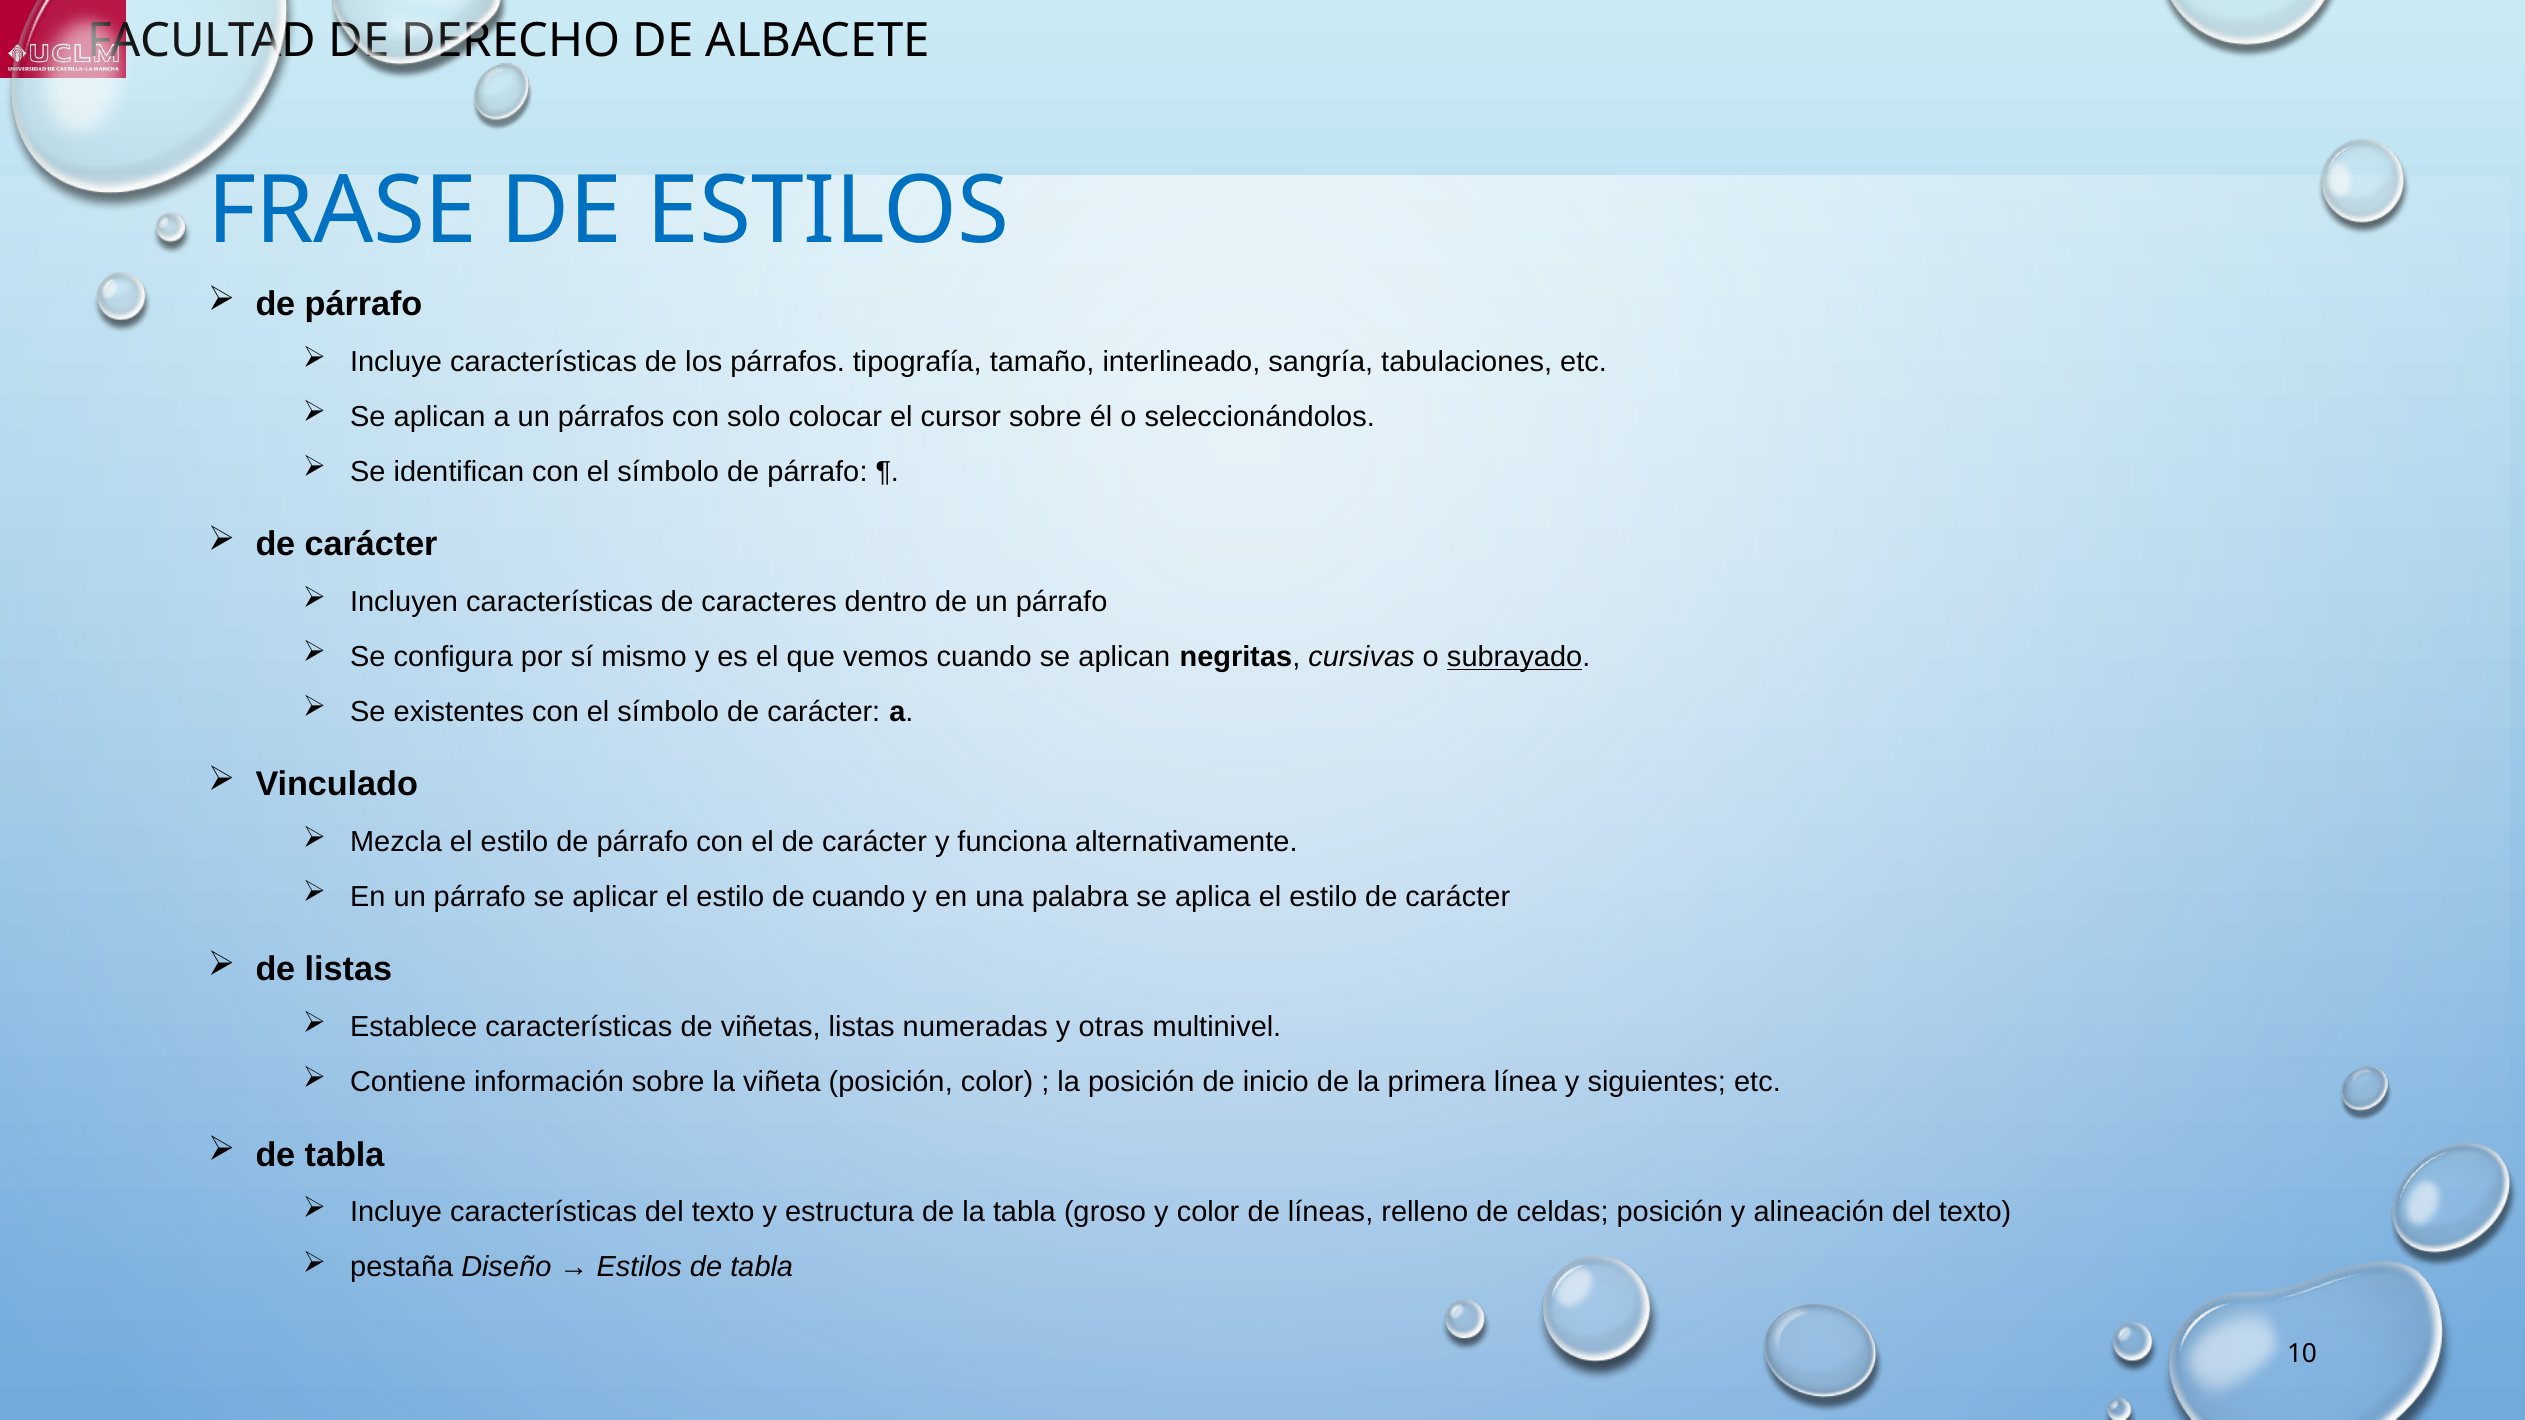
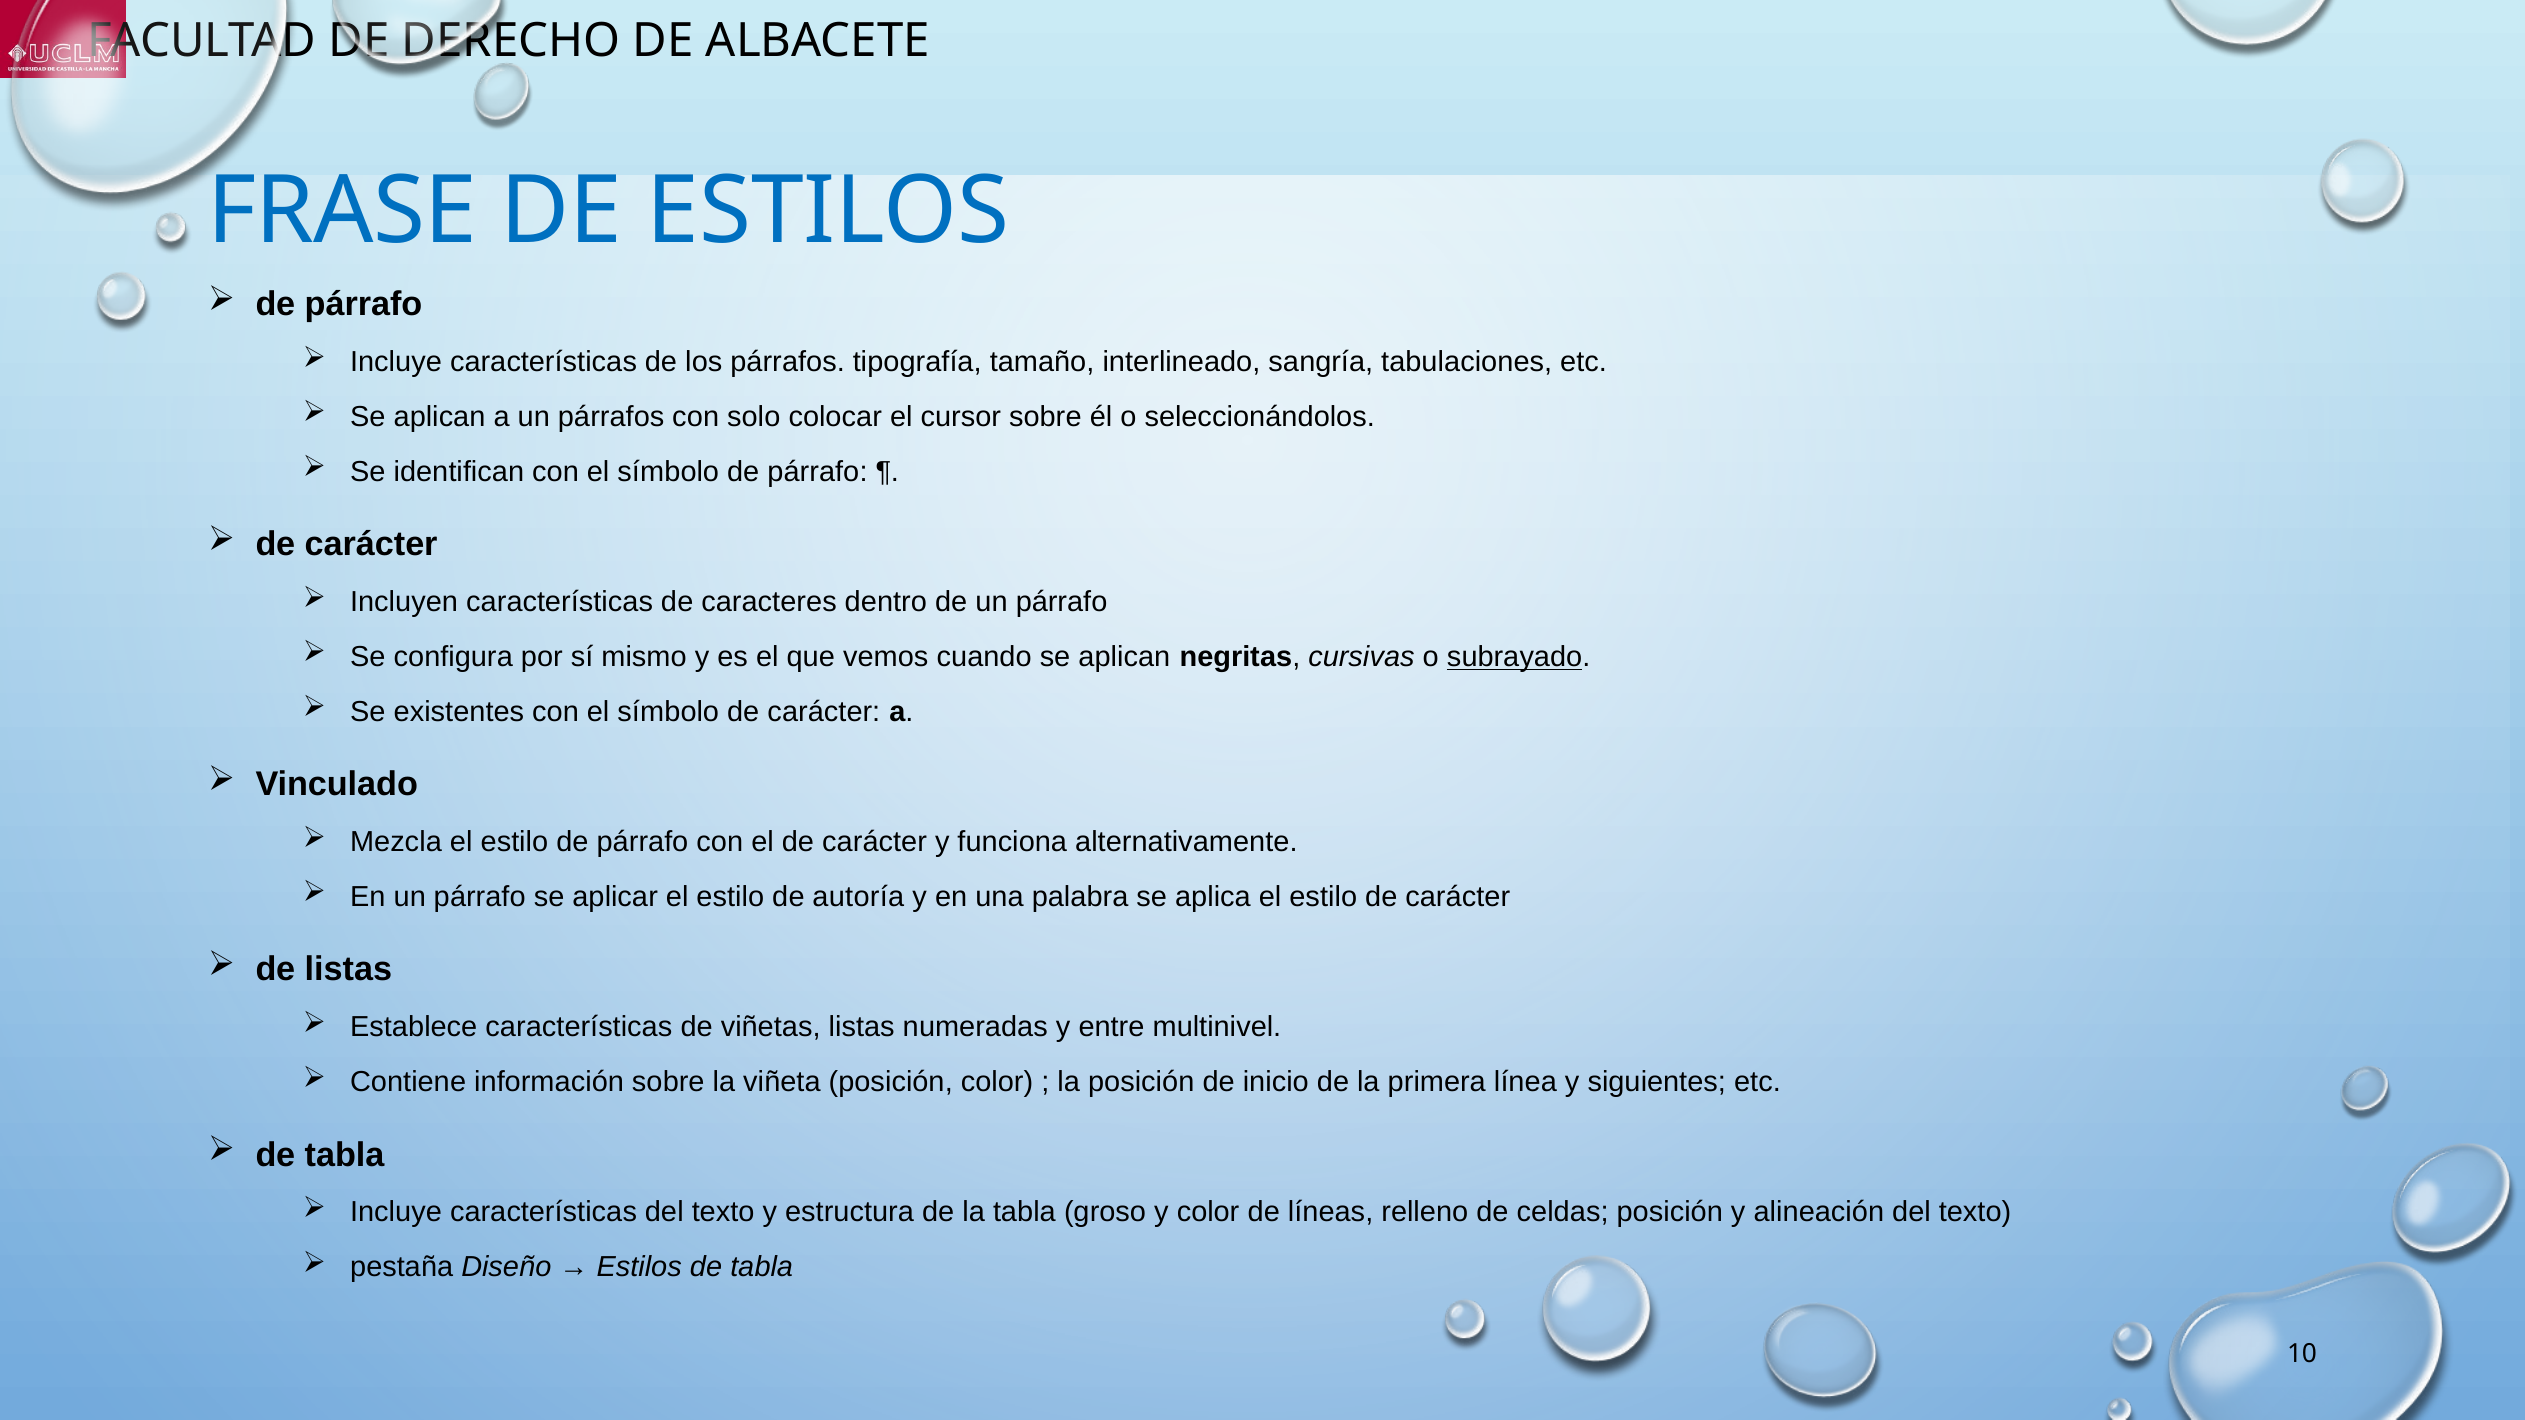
de cuando: cuando -> autoría
otras: otras -> entre
